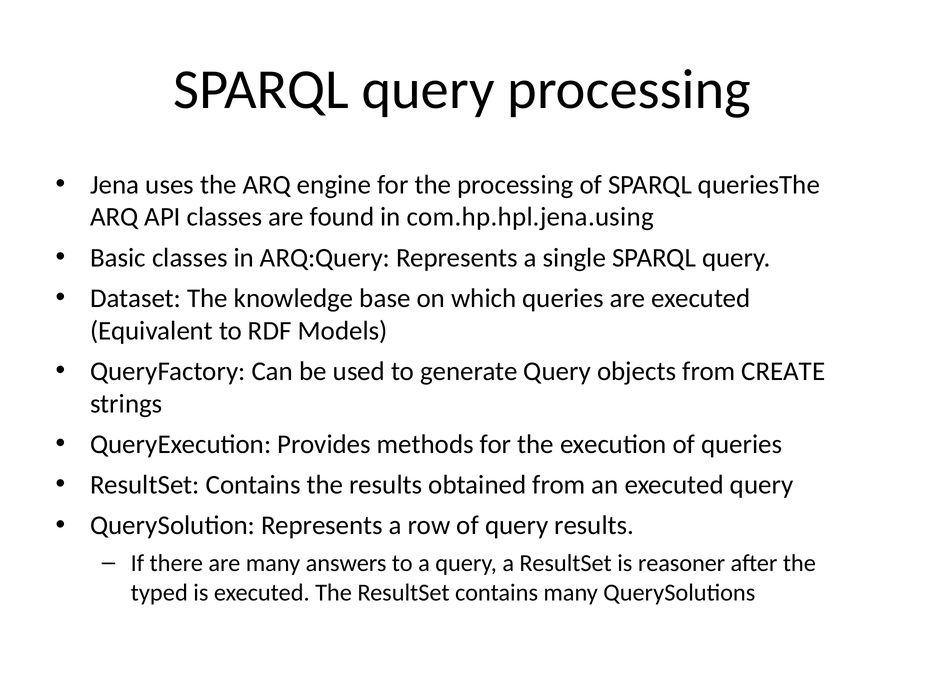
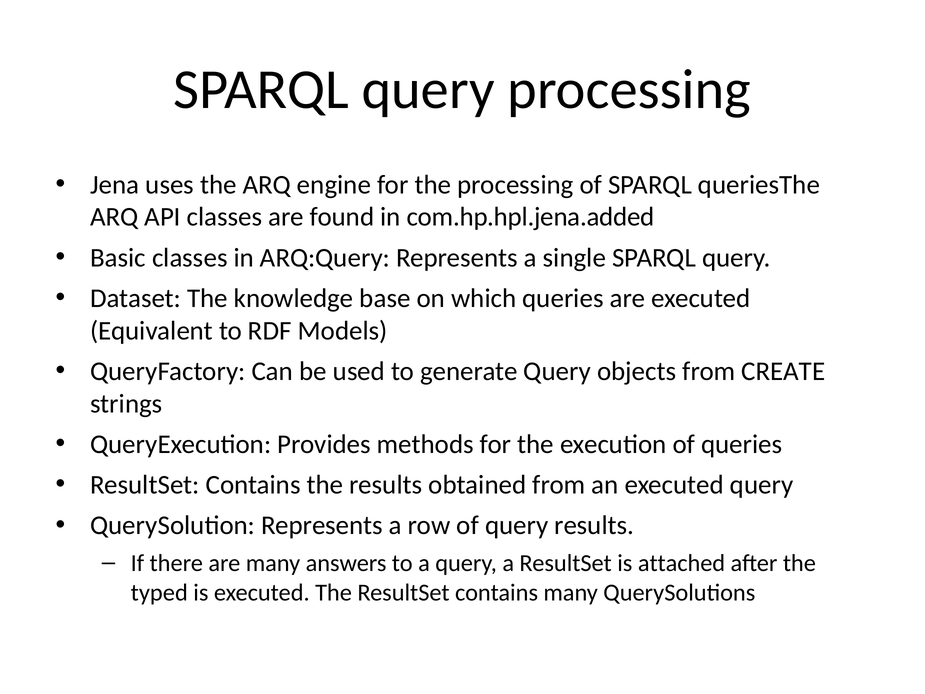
com.hp.hpl.jena.using: com.hp.hpl.jena.using -> com.hp.hpl.jena.added
reasoner: reasoner -> attached
